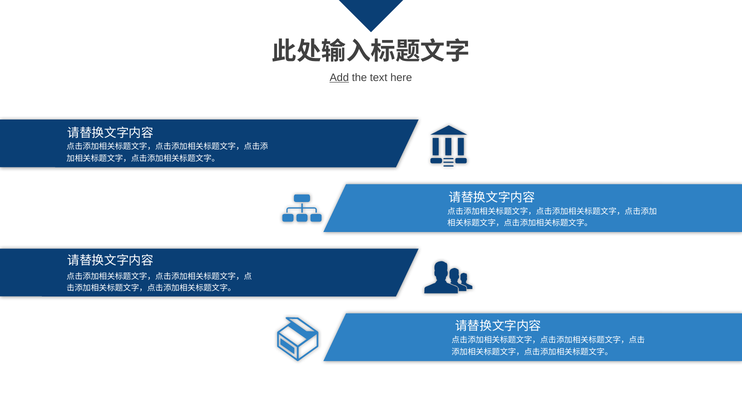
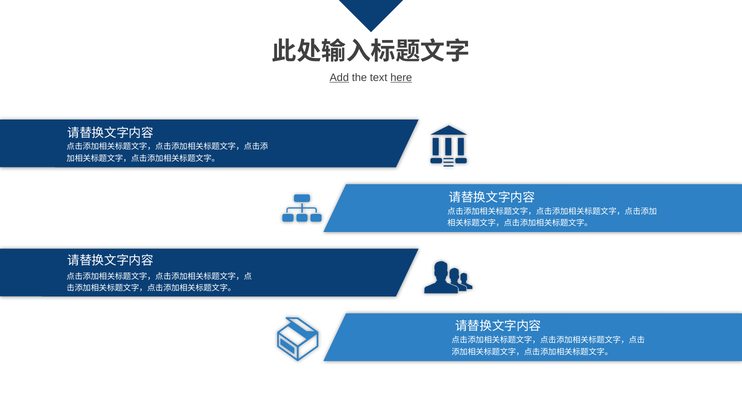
here underline: none -> present
